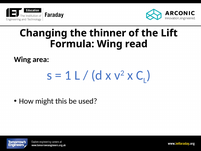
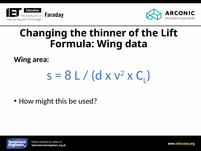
read: read -> data
1: 1 -> 8
